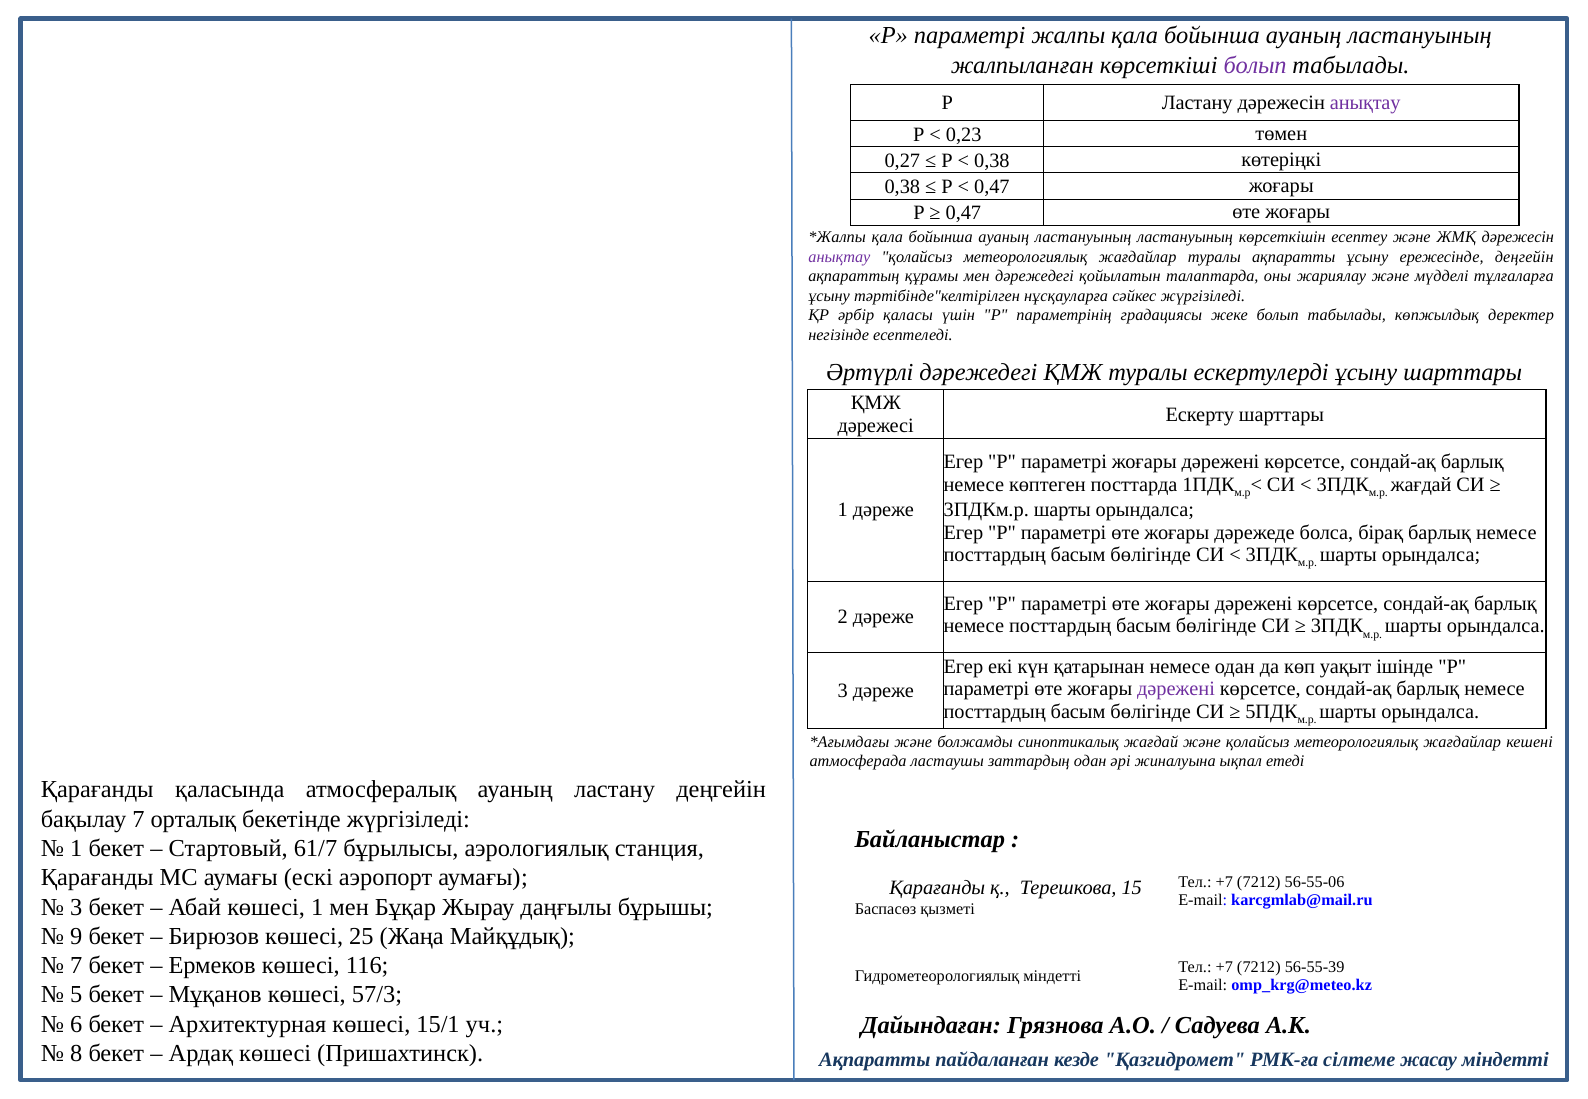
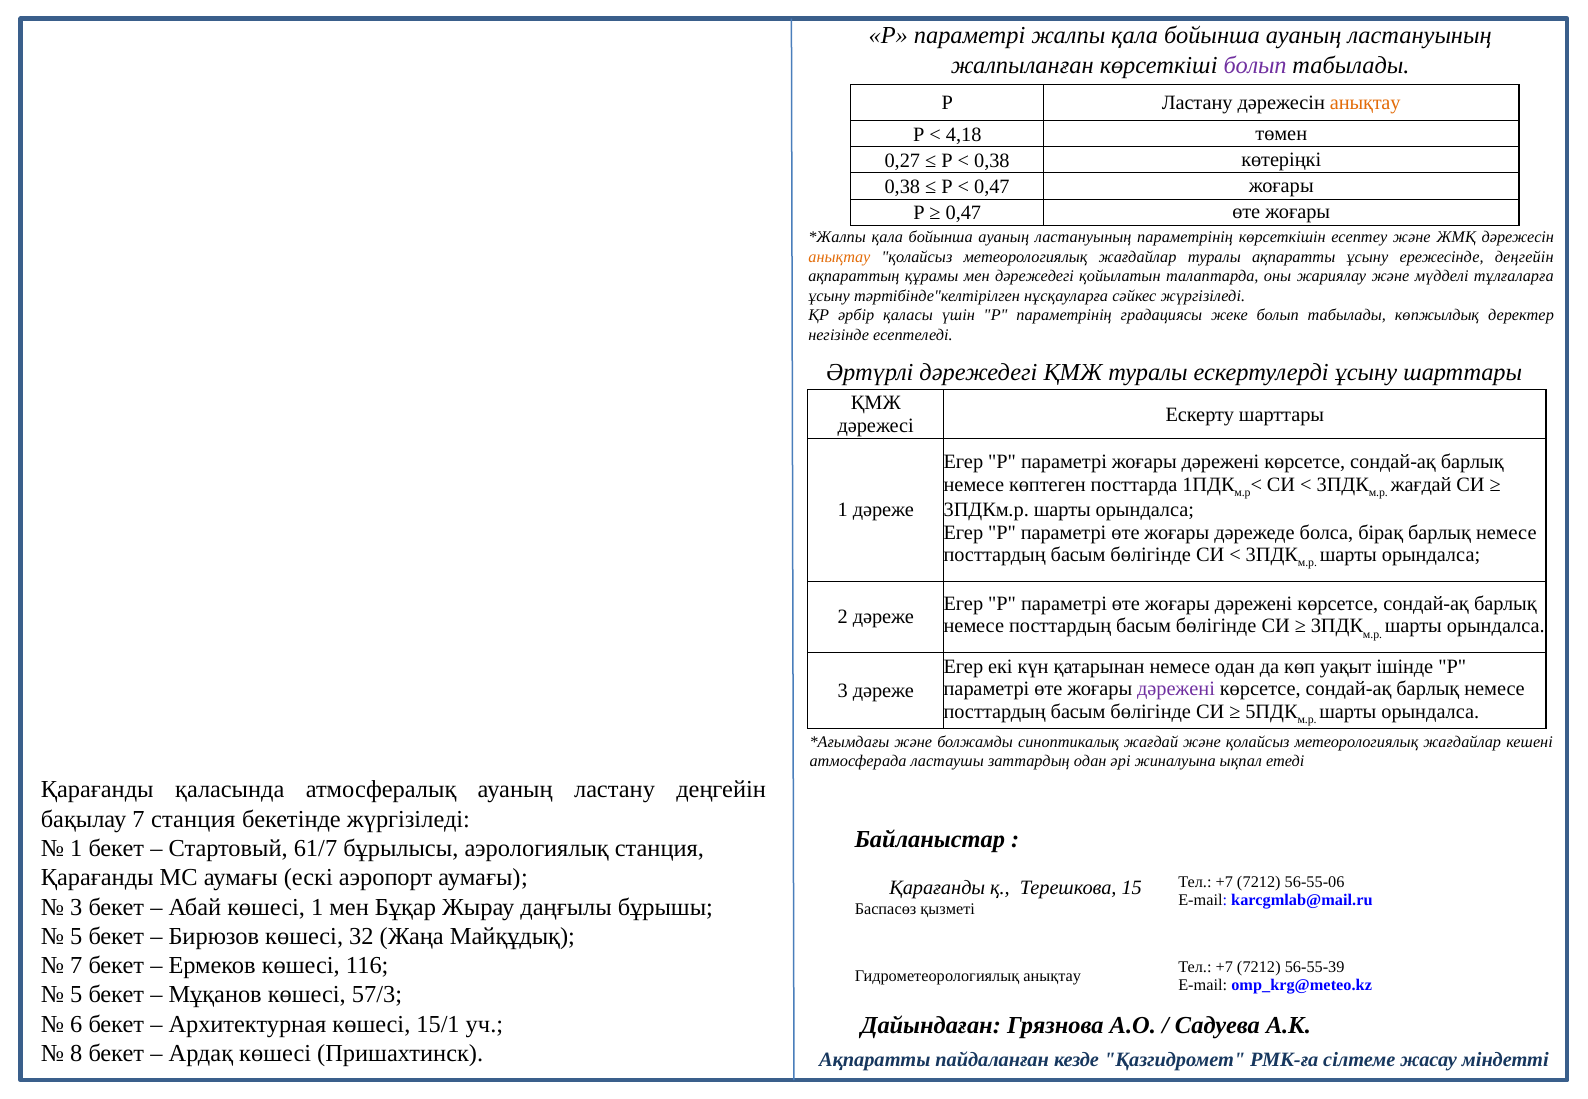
анықтау at (1365, 103) colour: purple -> orange
0,23: 0,23 -> 4,18
ластануының ластануының: ластануының -> параметрінің
анықтау at (839, 257) colour: purple -> orange
7 орталық: орталық -> станция
9 at (76, 937): 9 -> 5
25: 25 -> 32
Гидрометеорологиялық міндетті: міндетті -> анықтау
